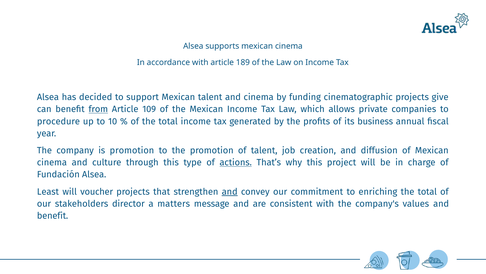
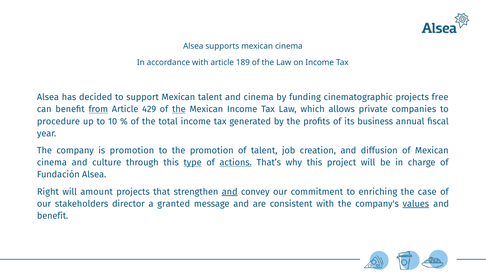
give: give -> free
109: 109 -> 429
the at (179, 109) underline: none -> present
type underline: none -> present
Least: Least -> Right
voucher: voucher -> amount
enriching the total: total -> case
matters: matters -> granted
values underline: none -> present
